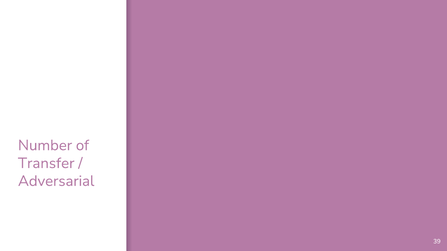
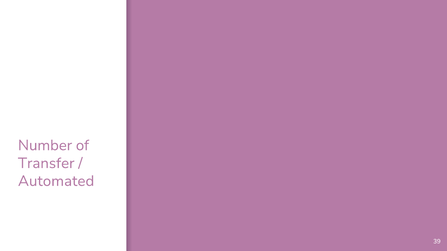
Adversarial: Adversarial -> Automated
